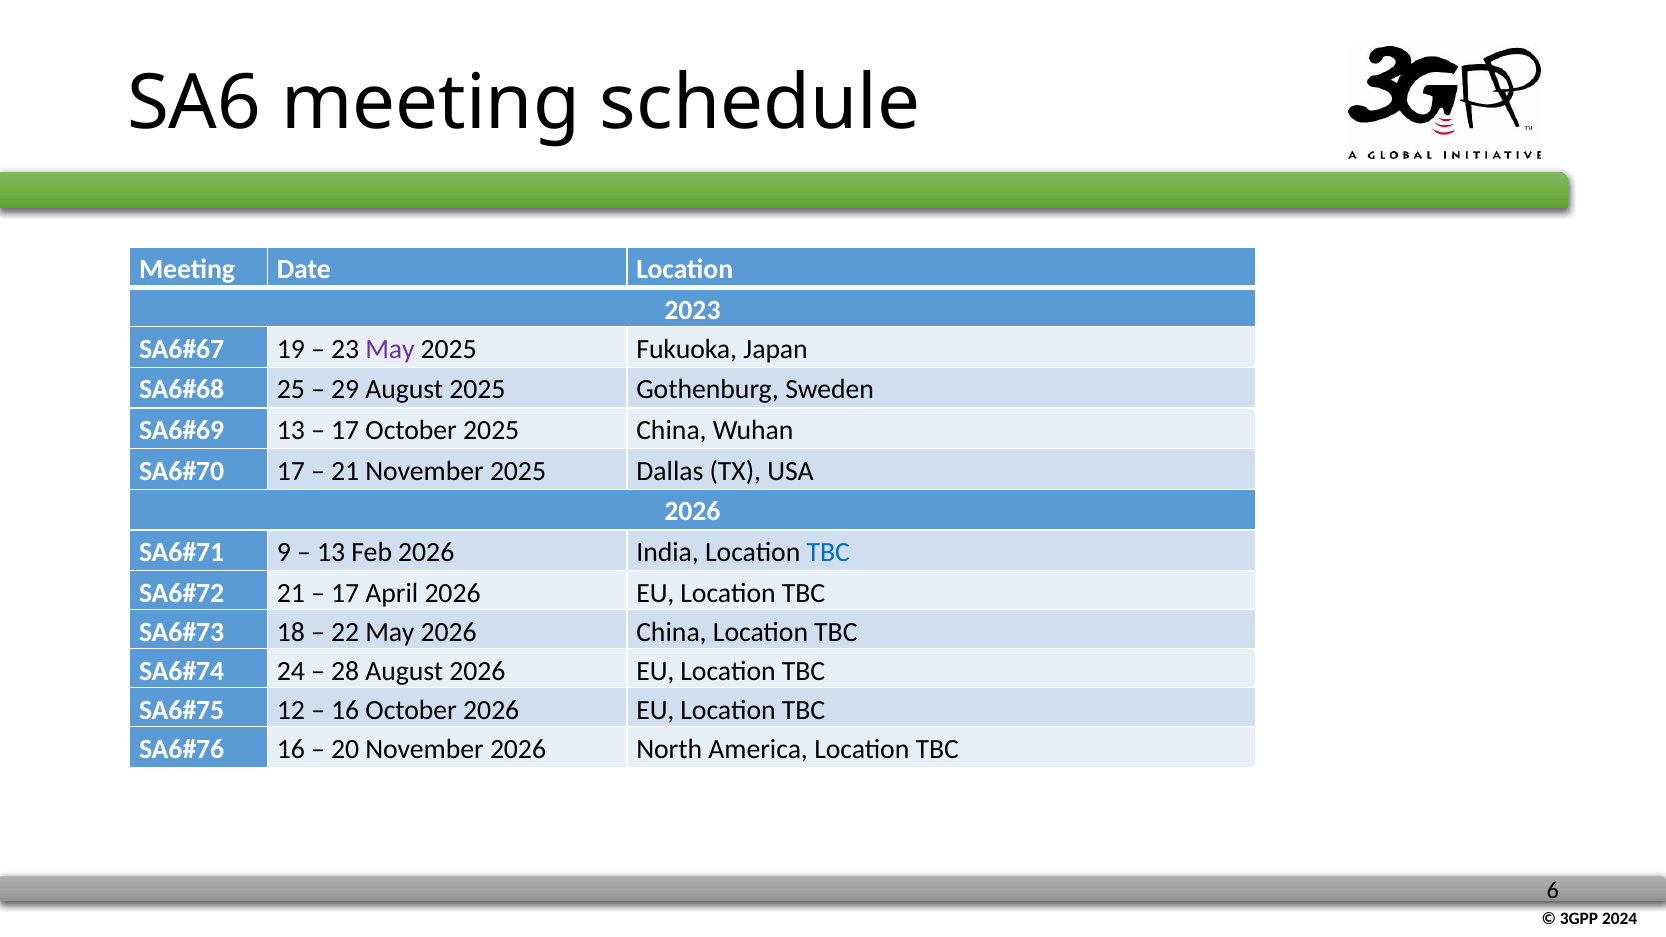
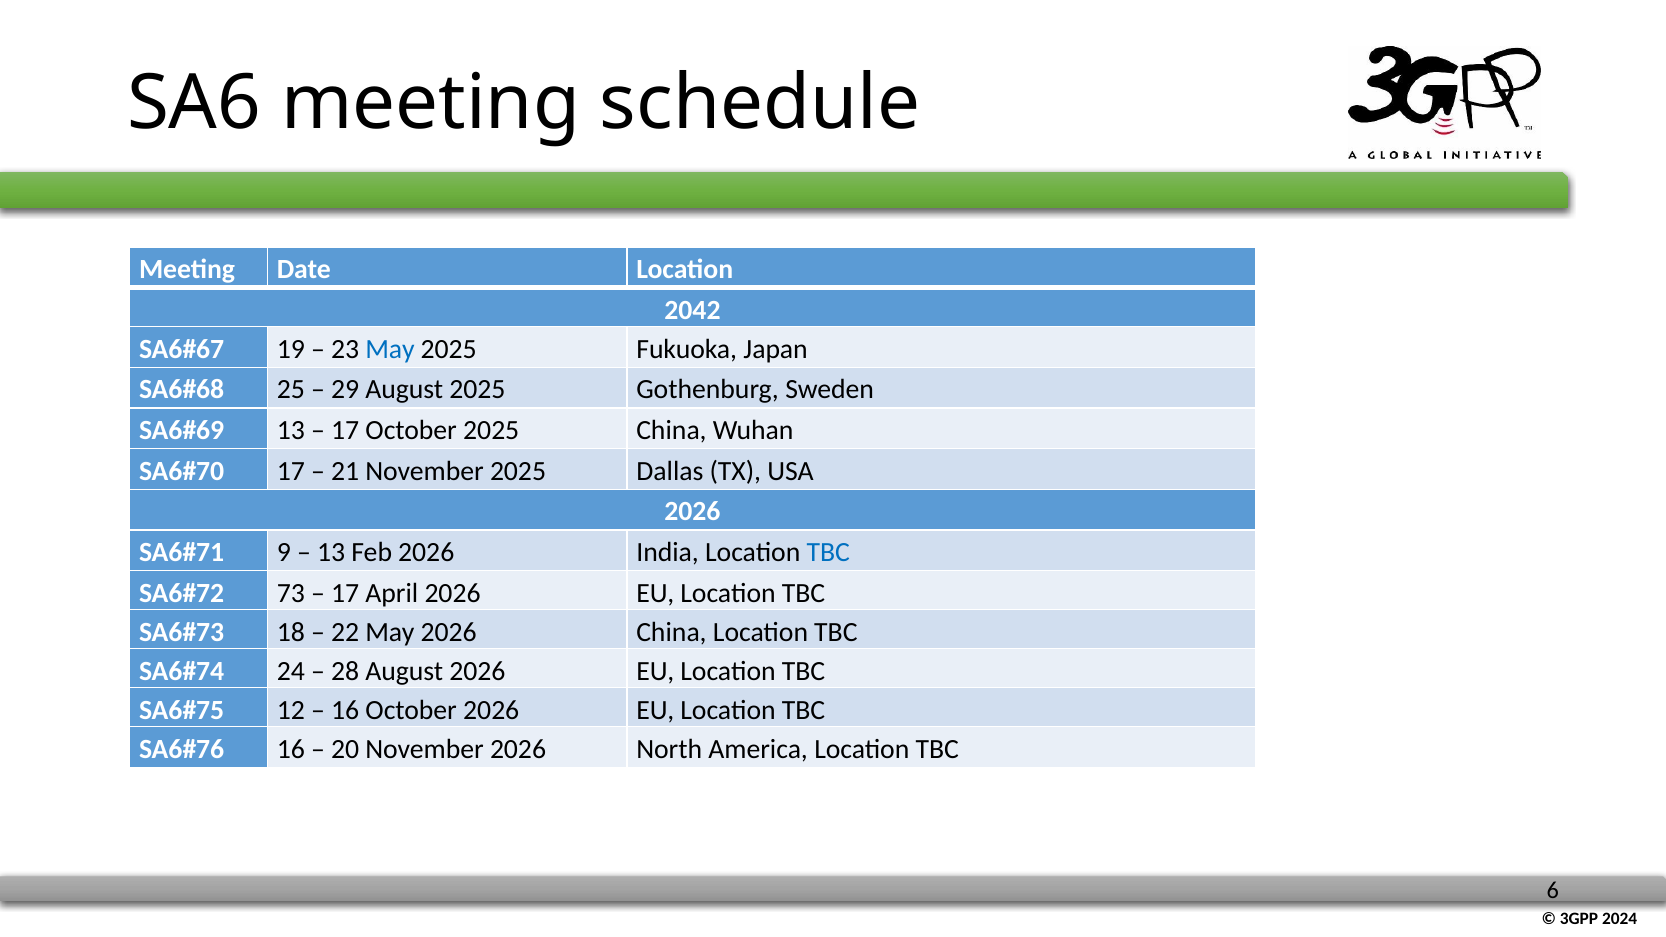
2023: 2023 -> 2042
May at (390, 349) colour: purple -> blue
21 at (291, 593): 21 -> 73
